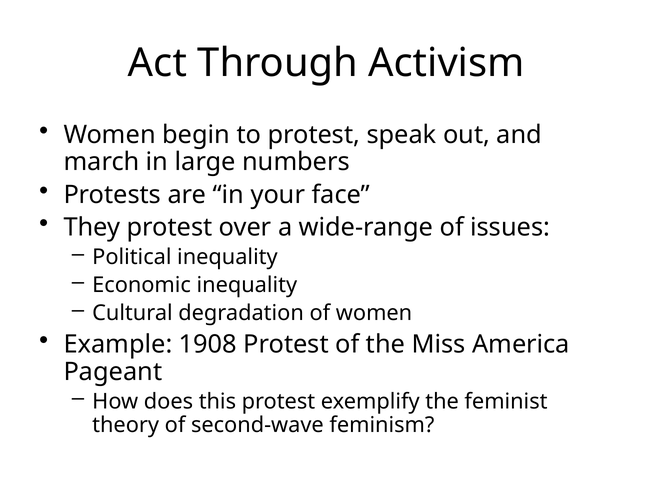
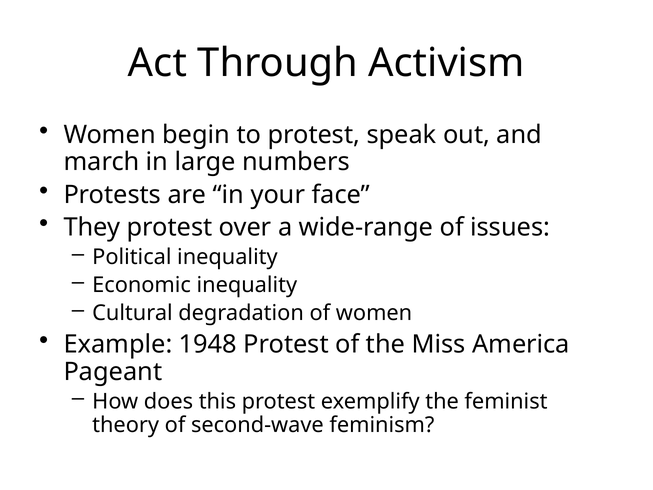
1908: 1908 -> 1948
